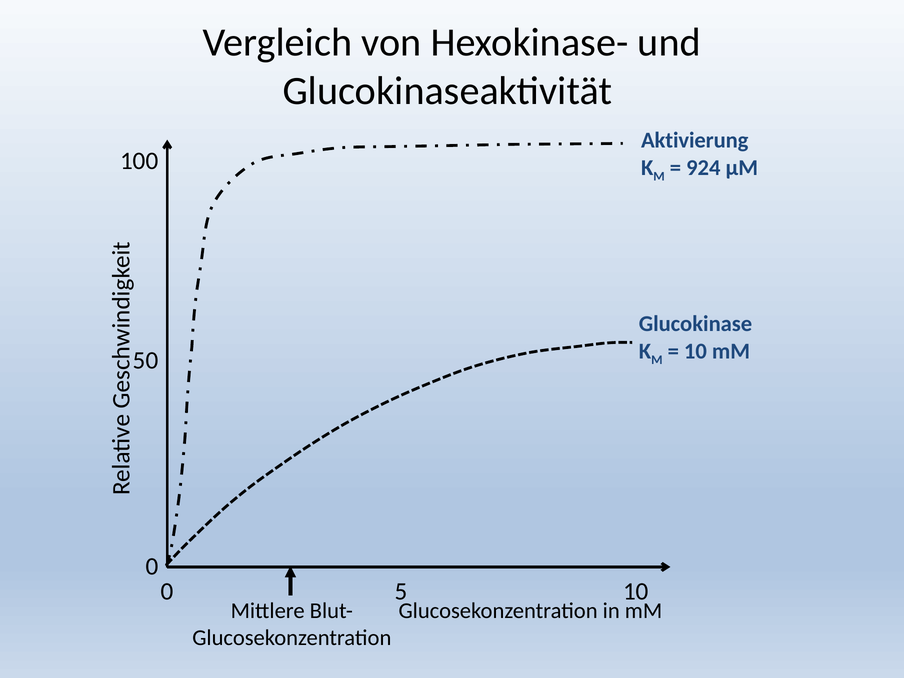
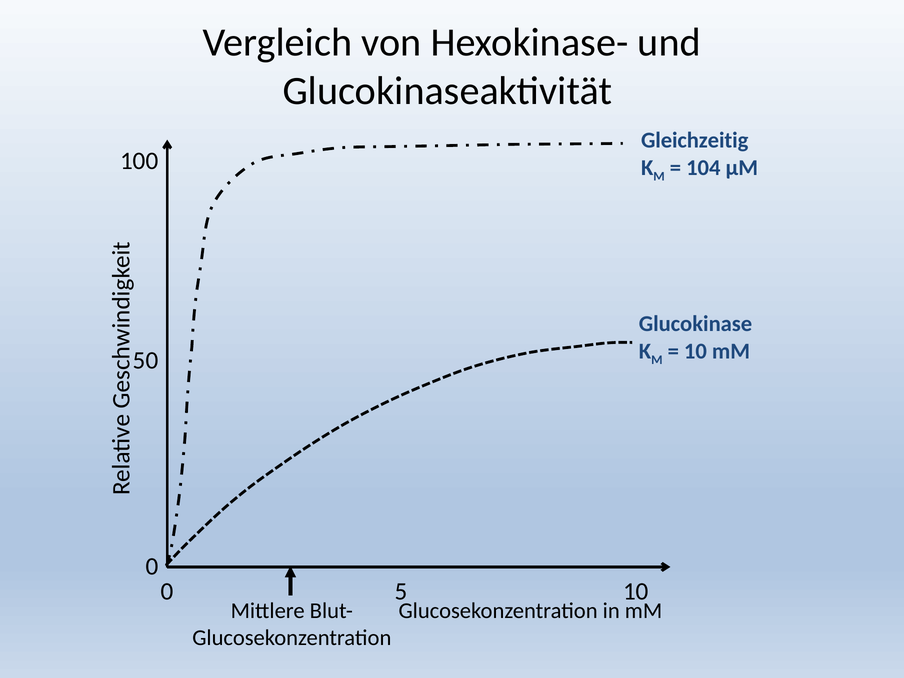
Aktivierung: Aktivierung -> Gleichzeitig
924: 924 -> 104
